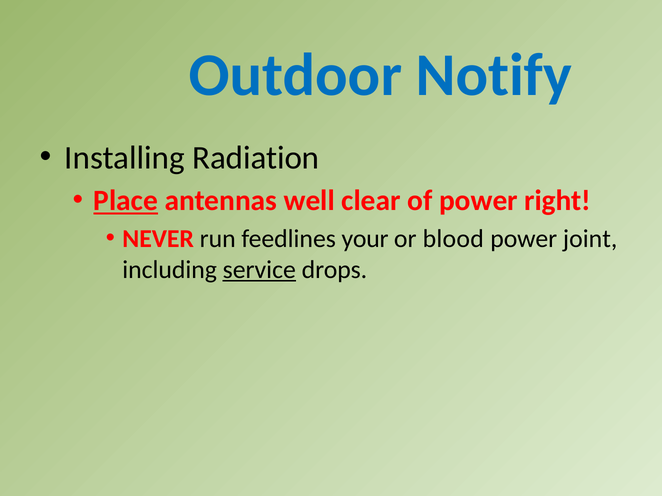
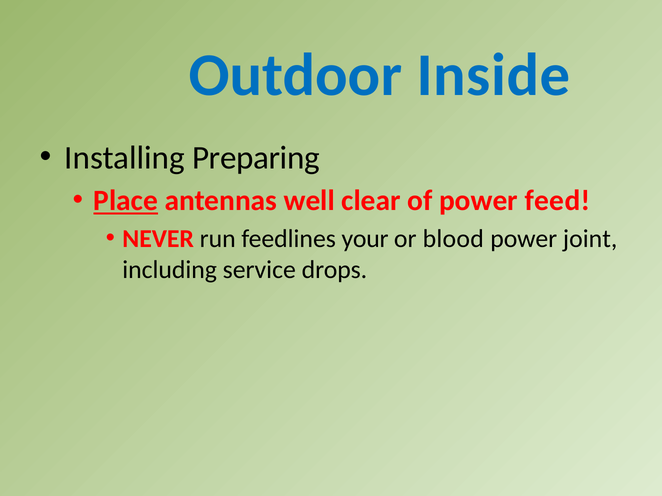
Notify: Notify -> Inside
Radiation: Radiation -> Preparing
right: right -> feed
service underline: present -> none
